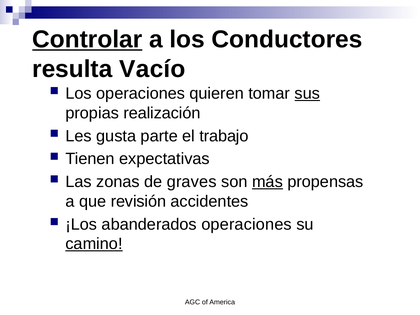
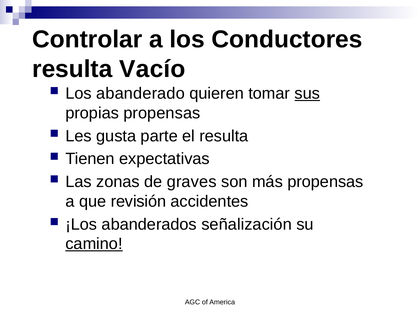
Controlar underline: present -> none
Los operaciones: operaciones -> abanderado
propias realización: realización -> propensas
el trabajo: trabajo -> resulta
más underline: present -> none
abanderados operaciones: operaciones -> señalización
